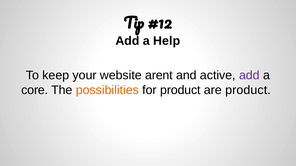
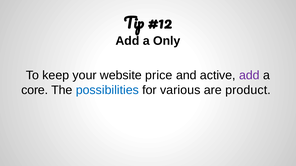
Help: Help -> Only
arent: arent -> price
possibilities colour: orange -> blue
for product: product -> various
